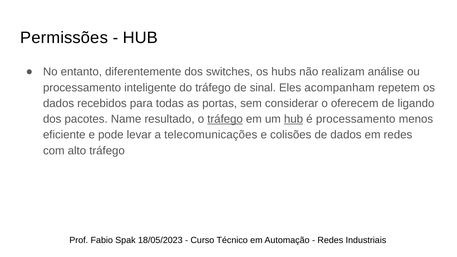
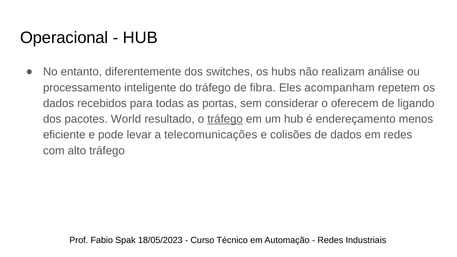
Permissões: Permissões -> Operacional
sinal: sinal -> fibra
Name: Name -> World
hub at (294, 119) underline: present -> none
é processamento: processamento -> endereçamento
